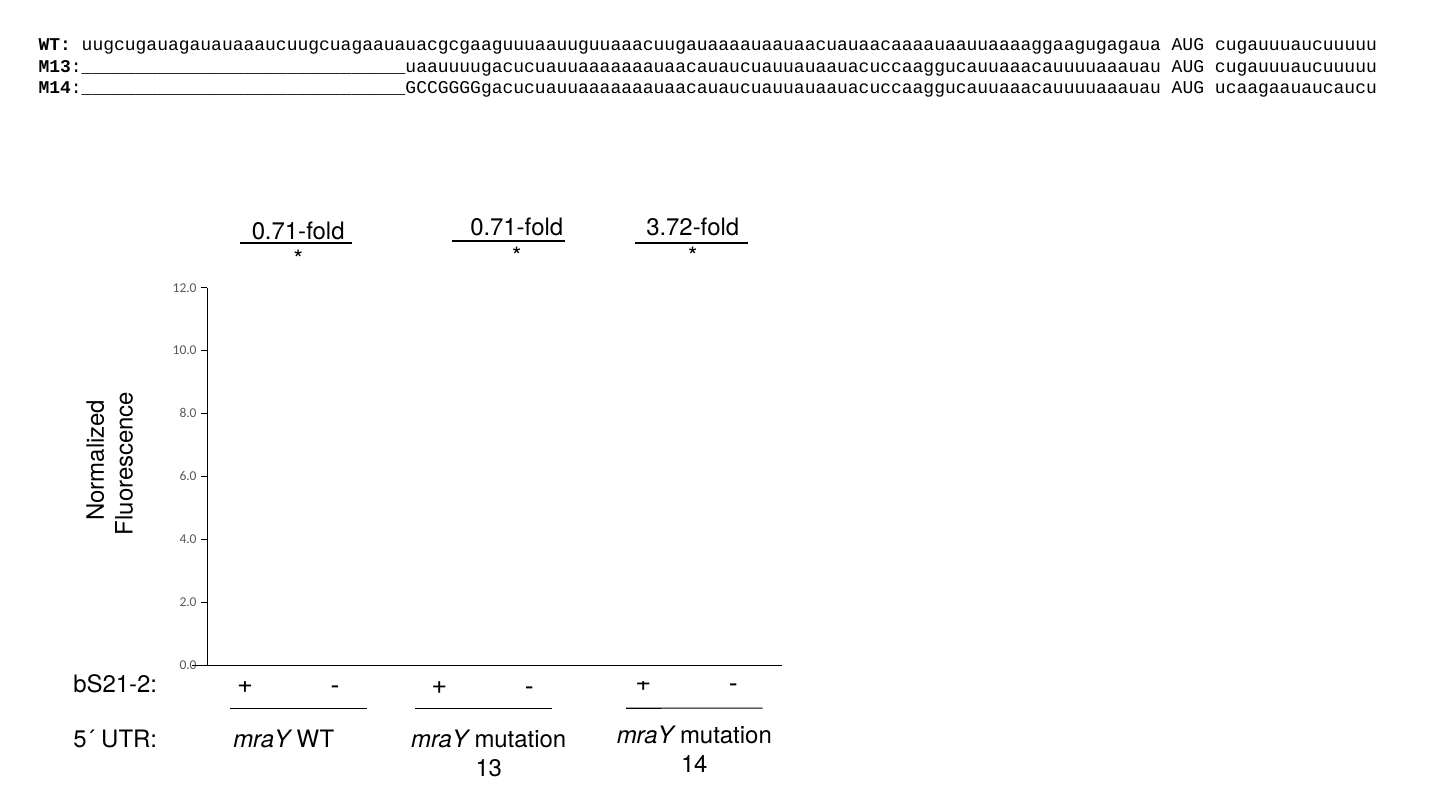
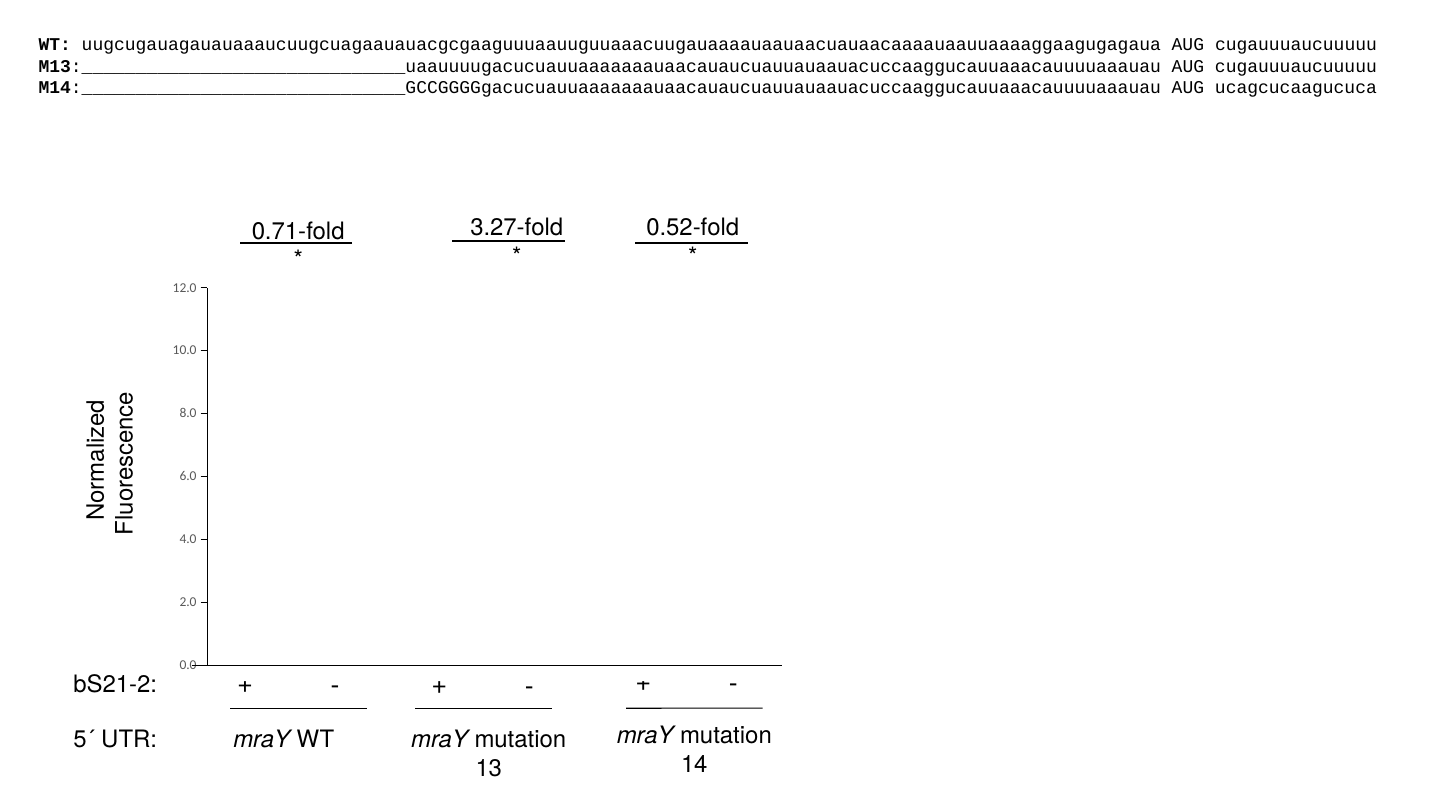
ucaagaauaucaucu: ucaagaauaucaucu -> ucagcucaagucuca
0.71-fold at (517, 228): 0.71-fold -> 3.27-fold
3.72-fold: 3.72-fold -> 0.52-fold
